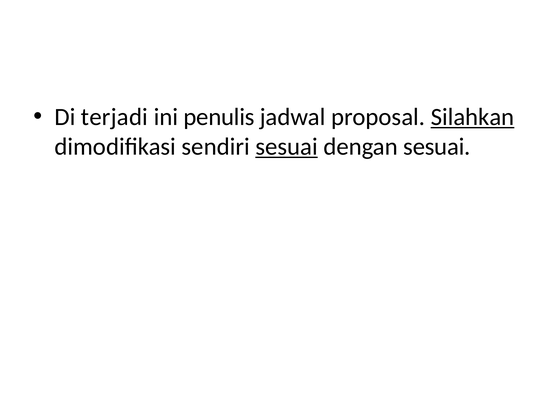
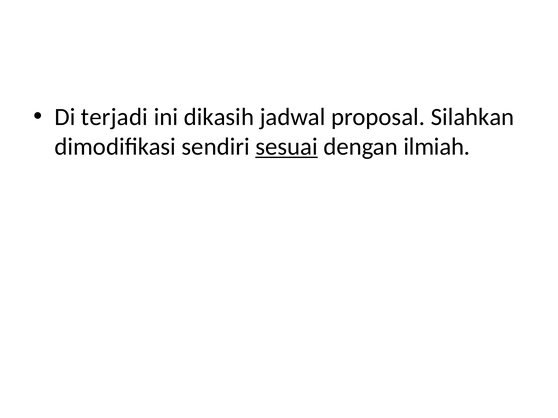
penulis: penulis -> dikasih
Silahkan underline: present -> none
dengan sesuai: sesuai -> ilmiah
